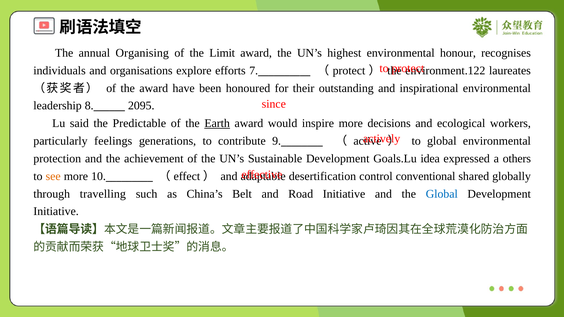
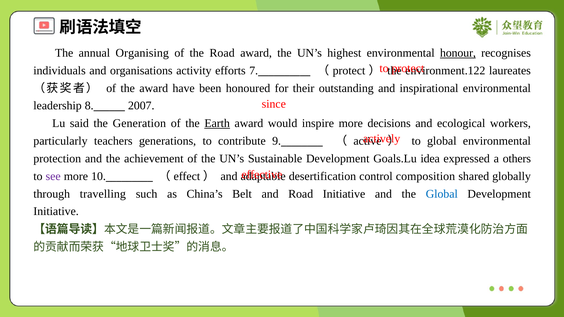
the Limit: Limit -> Road
honour underline: none -> present
explore: explore -> activity
2095: 2095 -> 2007
Predictable: Predictable -> Generation
feelings: feelings -> teachers
see colour: orange -> purple
conventional: conventional -> composition
